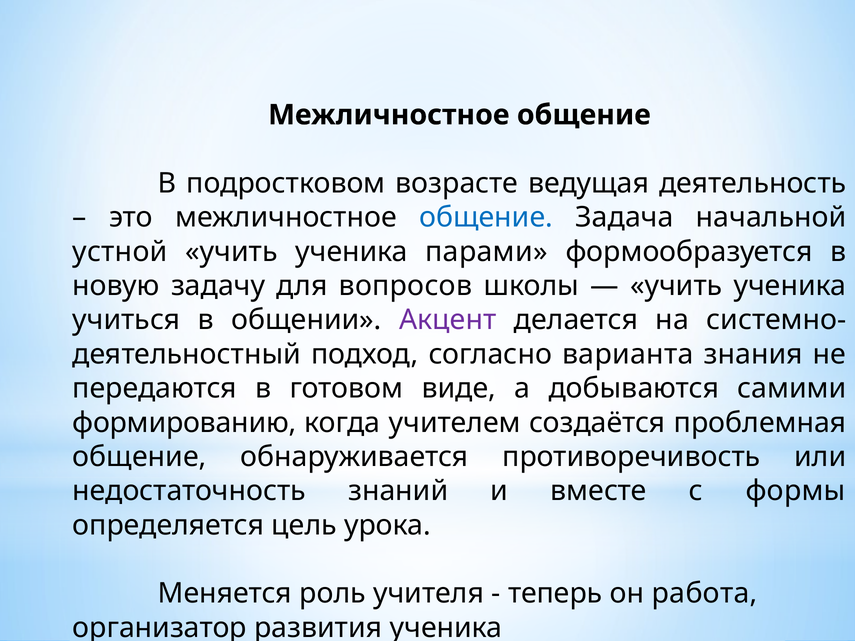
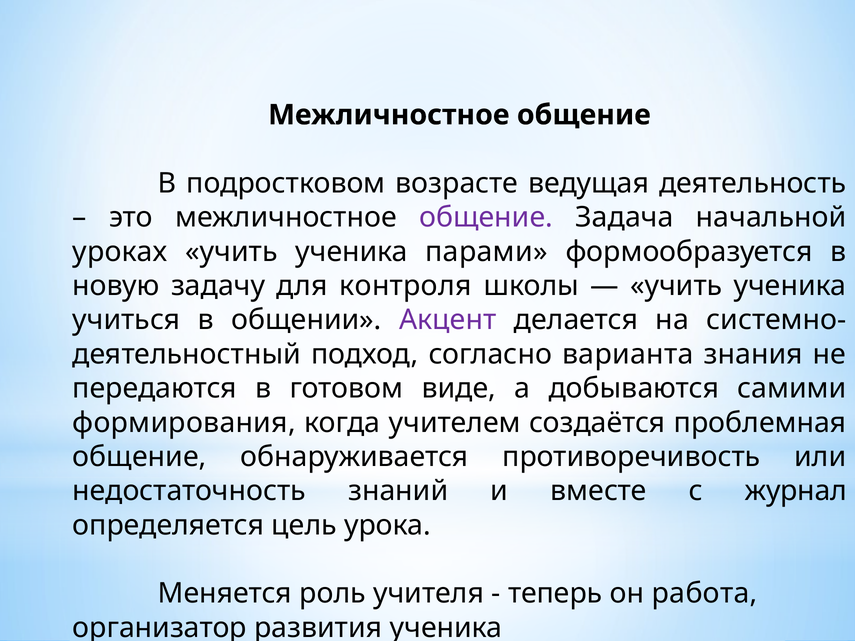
общение at (486, 218) colour: blue -> purple
устной: устной -> уроках
вопросов: вопросов -> контроля
формированию: формированию -> формирования
формы: формы -> журнал
